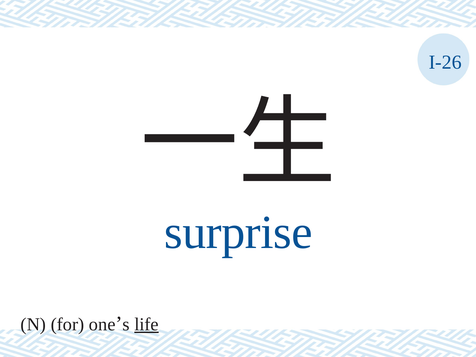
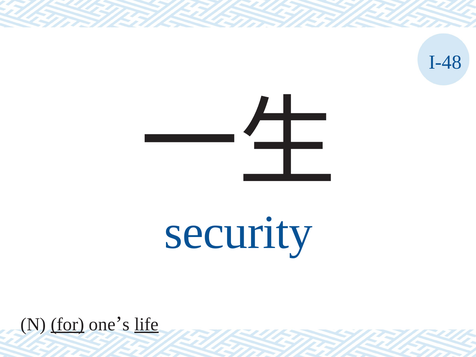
I-26: I-26 -> I-48
surprise: surprise -> security
for underline: none -> present
